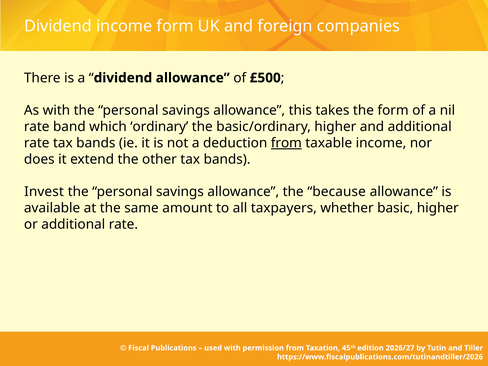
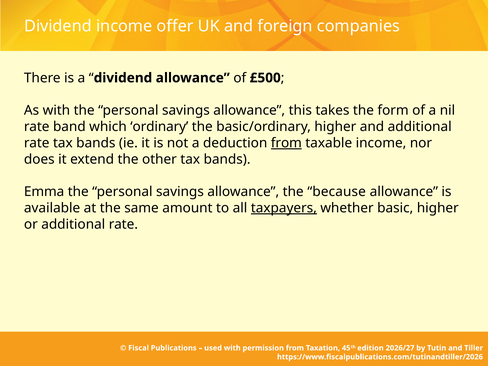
income form: form -> offer
Invest: Invest -> Emma
taxpayers underline: none -> present
